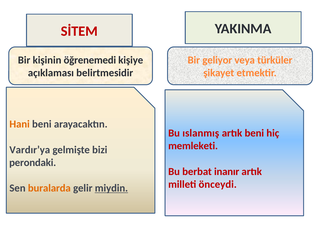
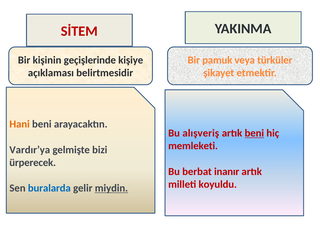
öğrenemedi: öğrenemedi -> geçişlerinde
geliyor: geliyor -> pamuk
ıslanmış: ıslanmış -> alışveriş
beni at (254, 133) underline: none -> present
perondaki: perondaki -> ürperecek
önceydi: önceydi -> koyuldu
buralarda colour: orange -> blue
